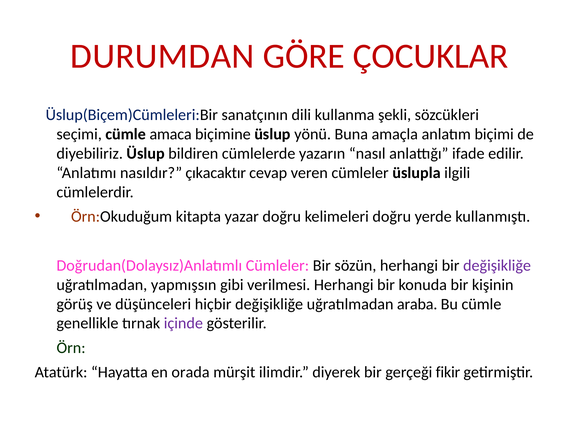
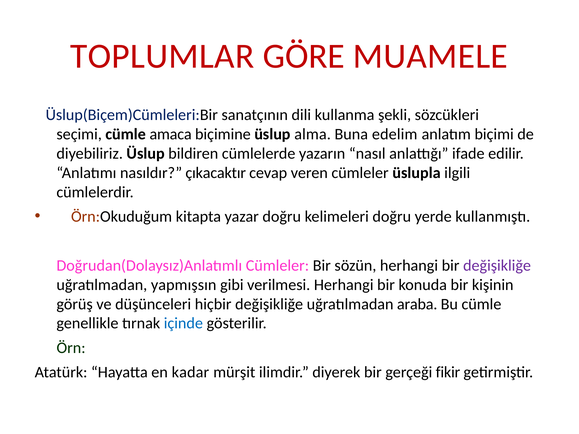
DURUMDAN: DURUMDAN -> TOPLUMLAR
ÇOCUKLAR: ÇOCUKLAR -> MUAMELE
yönü: yönü -> alma
amaçla: amaçla -> edelim
içinde colour: purple -> blue
orada: orada -> kadar
